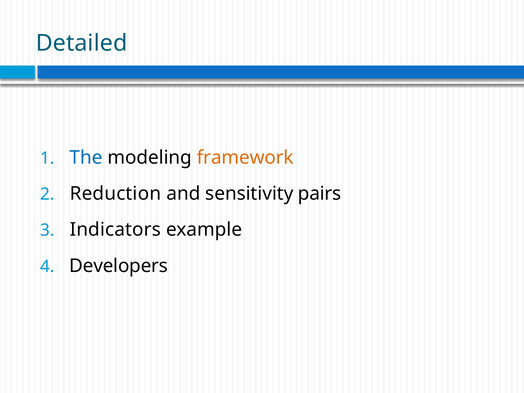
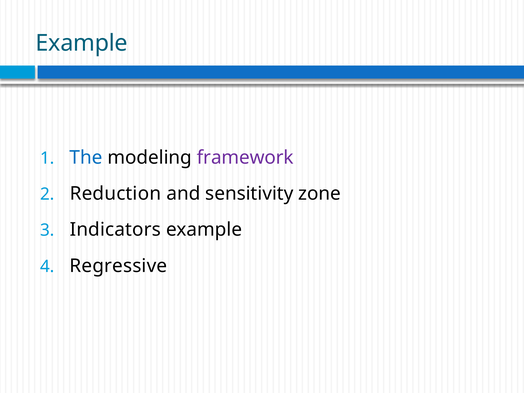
Detailed at (82, 43): Detailed -> Example
framework colour: orange -> purple
pairs: pairs -> zone
Developers: Developers -> Regressive
